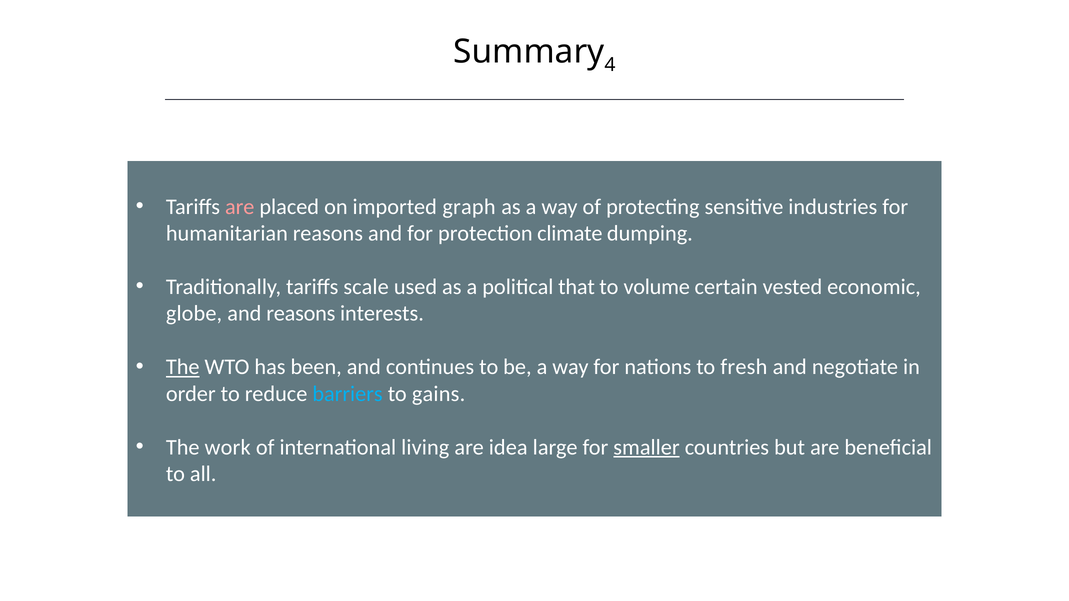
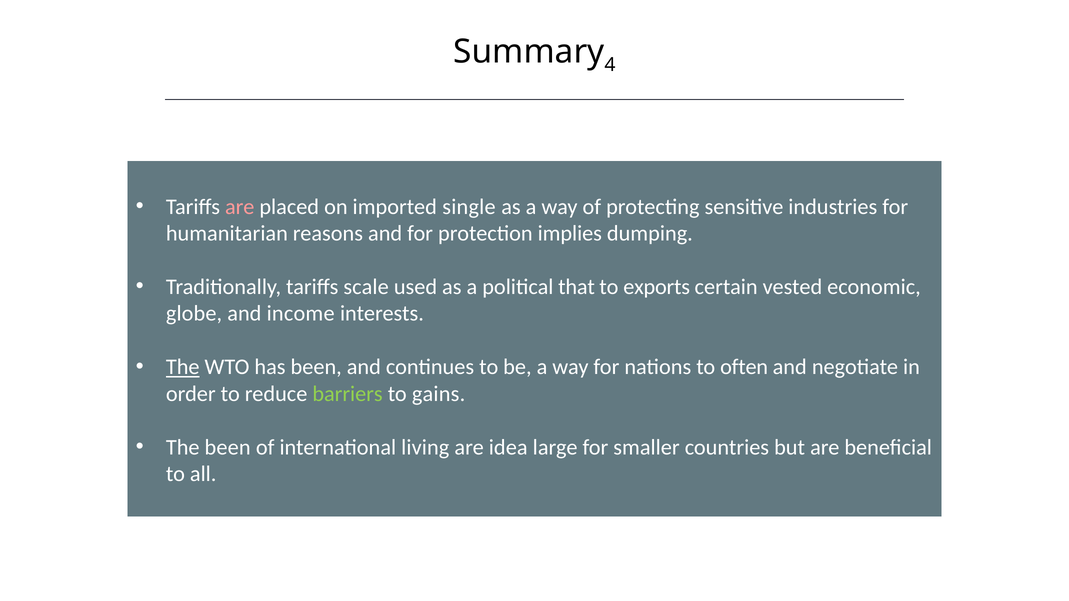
graph: graph -> single
climate: climate -> implies
volume: volume -> exports
and reasons: reasons -> income
fresh: fresh -> often
barriers colour: light blue -> light green
The work: work -> been
smaller underline: present -> none
